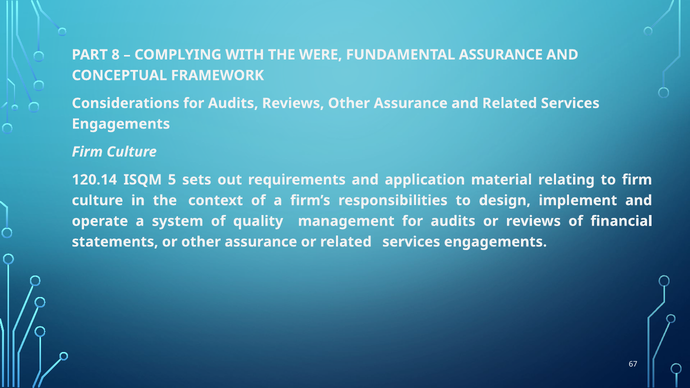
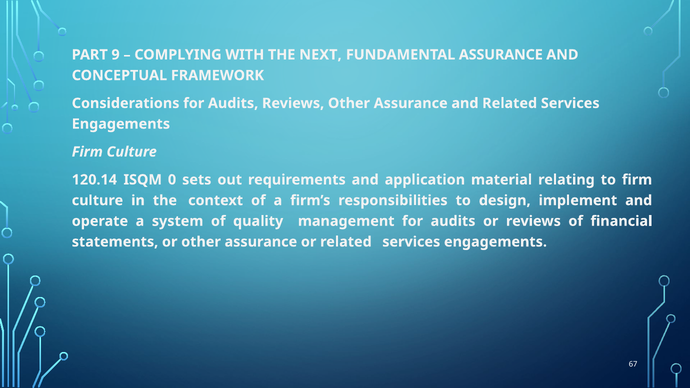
8: 8 -> 9
WERE: WERE -> NEXT
5: 5 -> 0
